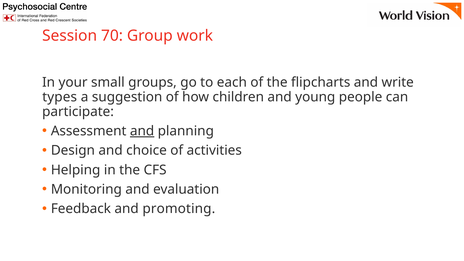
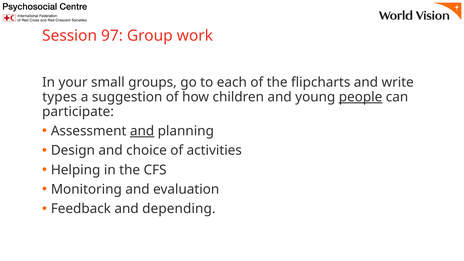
70: 70 -> 97
people underline: none -> present
promoting: promoting -> depending
